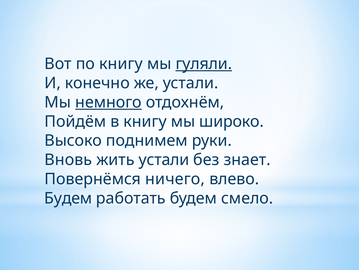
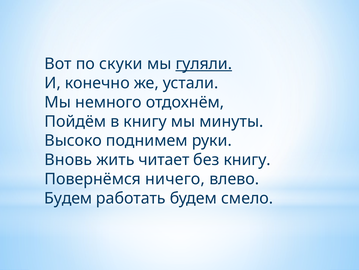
по книгу: книгу -> скуки
немного underline: present -> none
широко: широко -> минуты
жить устали: устали -> читает
без знает: знает -> книгу
